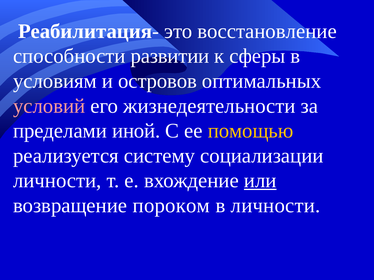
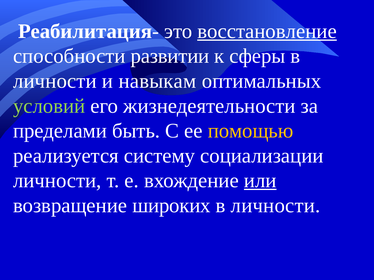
восстановление underline: none -> present
условиям at (55, 81): условиям -> личности
островов: островов -> навыкам
условий colour: pink -> light green
иной: иной -> быть
пороком: пороком -> широких
